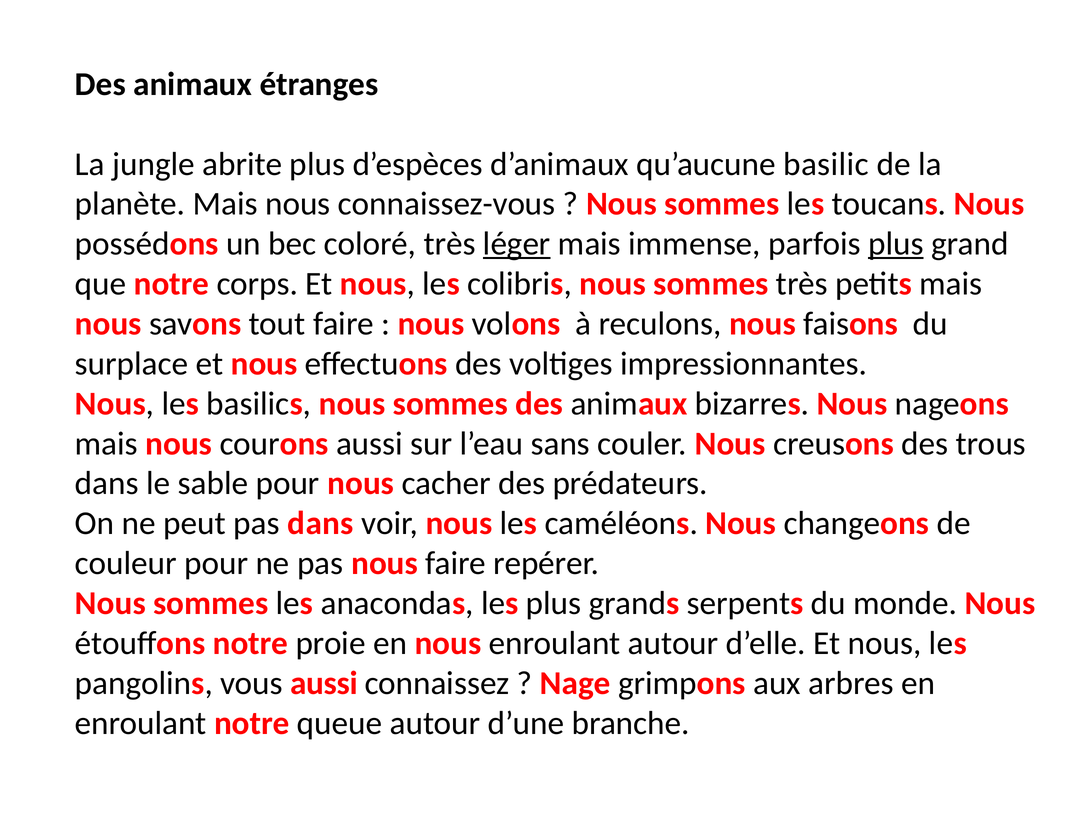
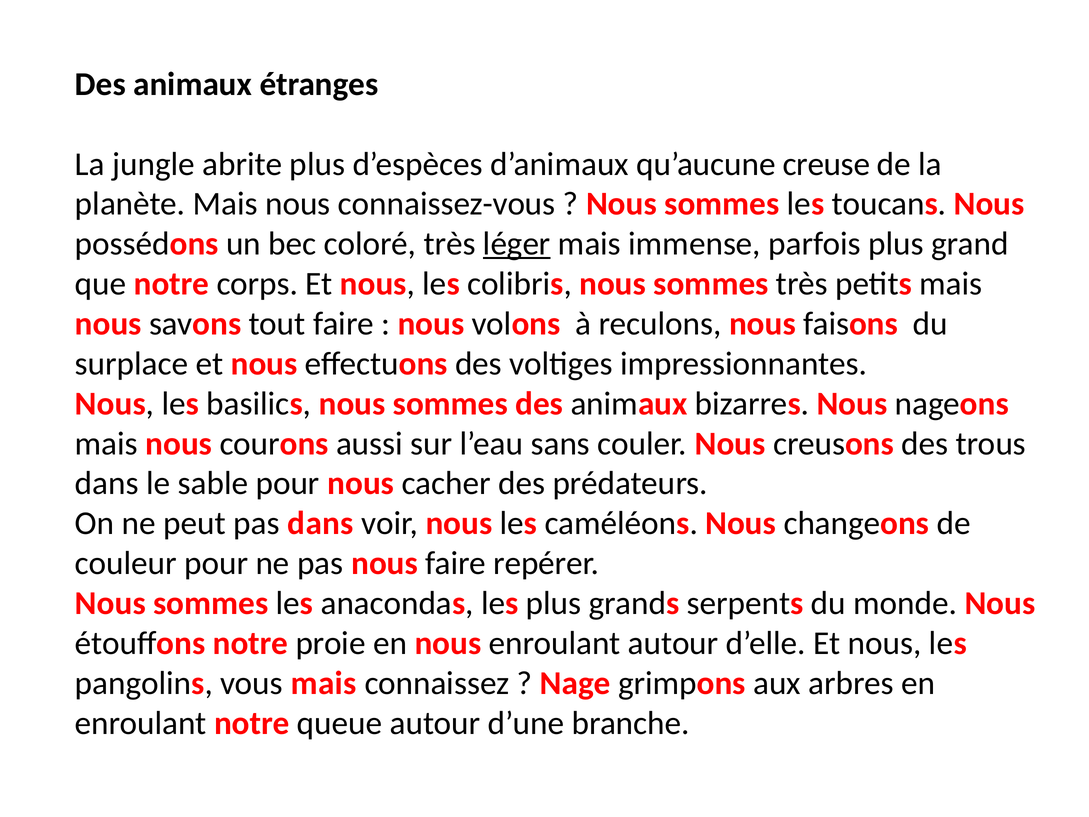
basilic: basilic -> creuse
plus at (896, 244) underline: present -> none
vous aussi: aussi -> mais
